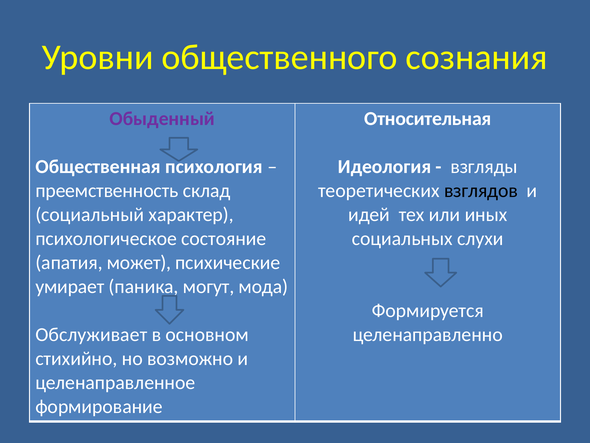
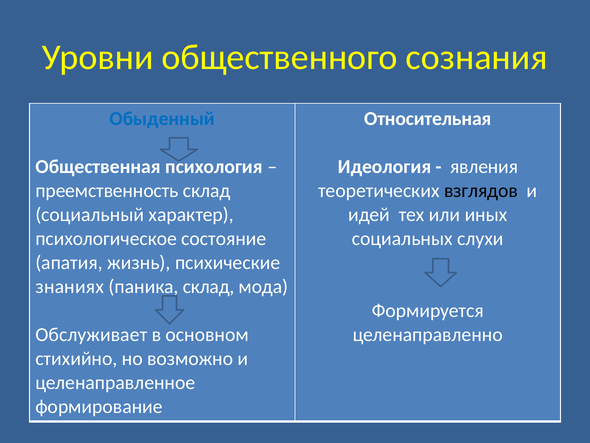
Обыденный colour: purple -> blue
взгляды: взгляды -> явления
может: может -> жизнь
умирает: умирает -> знаниях
паника могут: могут -> склад
